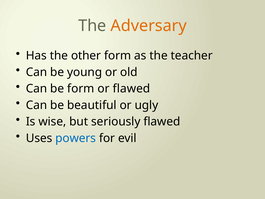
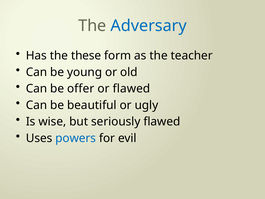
Adversary colour: orange -> blue
other: other -> these
be form: form -> offer
